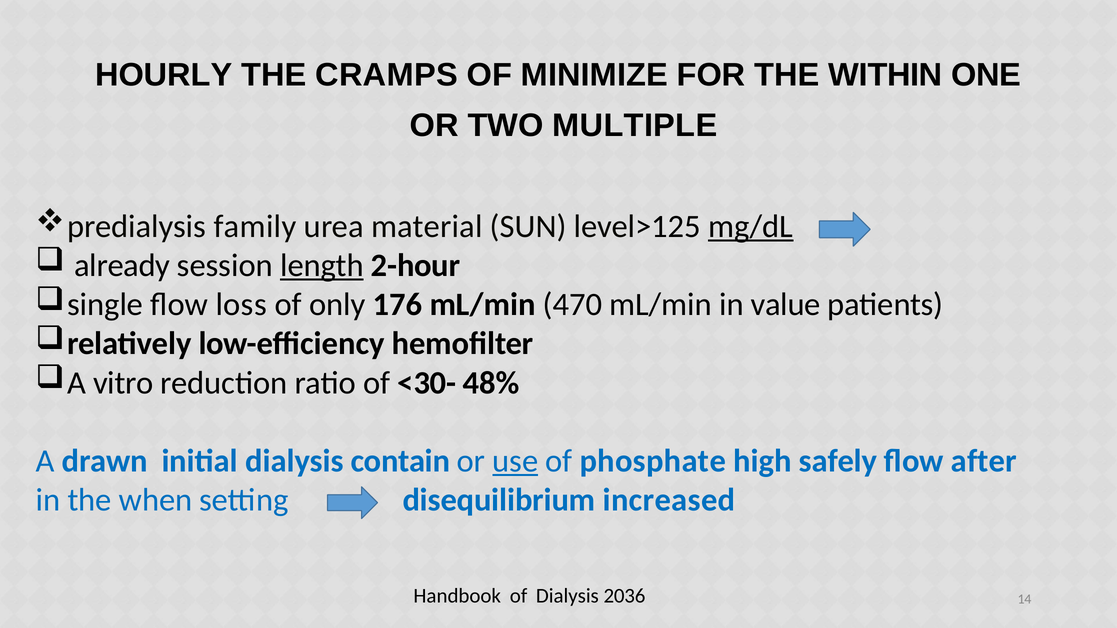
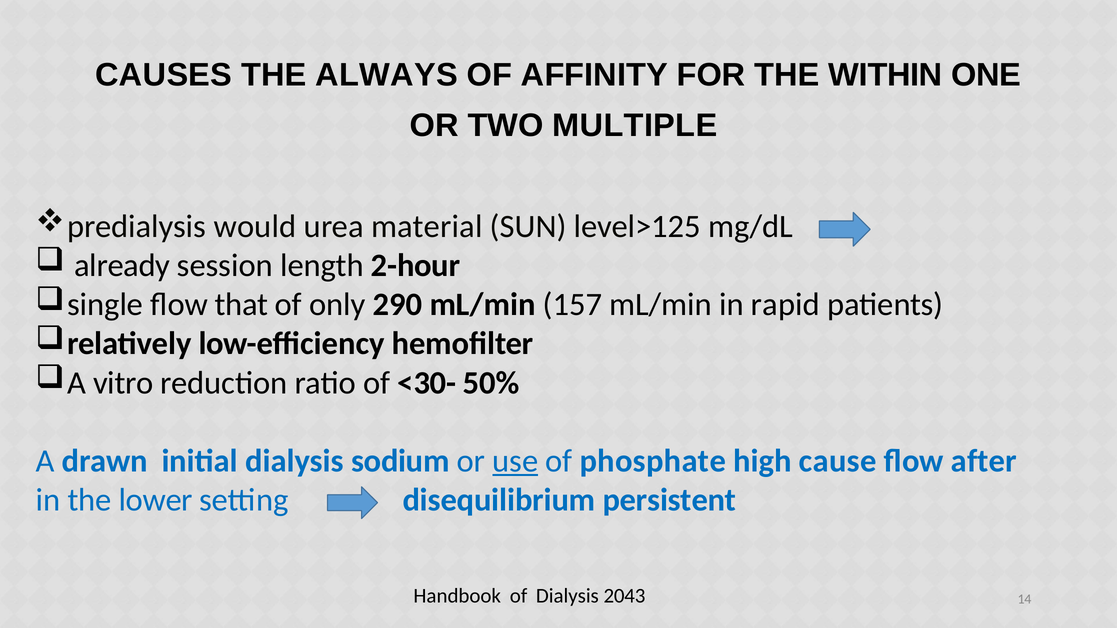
HOURLY: HOURLY -> CAUSES
CRAMPS: CRAMPS -> ALWAYS
MINIMIZE: MINIMIZE -> AFFINITY
family: family -> would
mg/dL underline: present -> none
length underline: present -> none
loss: loss -> that
176: 176 -> 290
470: 470 -> 157
value: value -> rapid
48%: 48% -> 50%
contain: contain -> sodium
safely: safely -> cause
when: when -> lower
increased: increased -> persistent
2036: 2036 -> 2043
